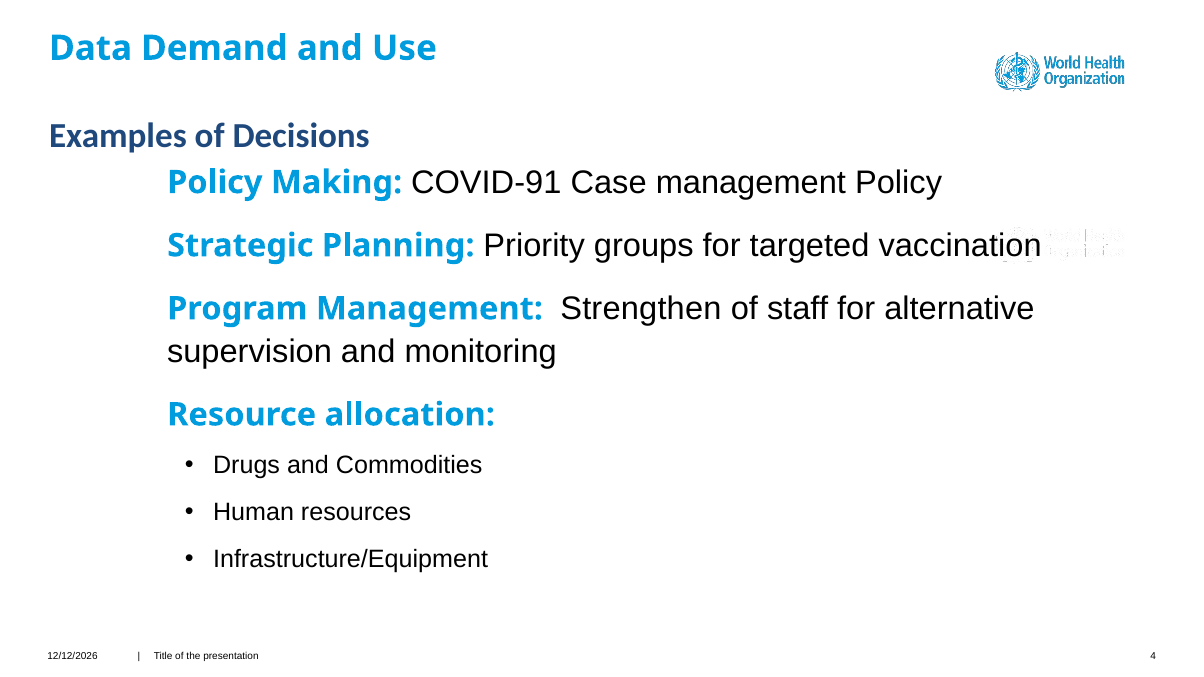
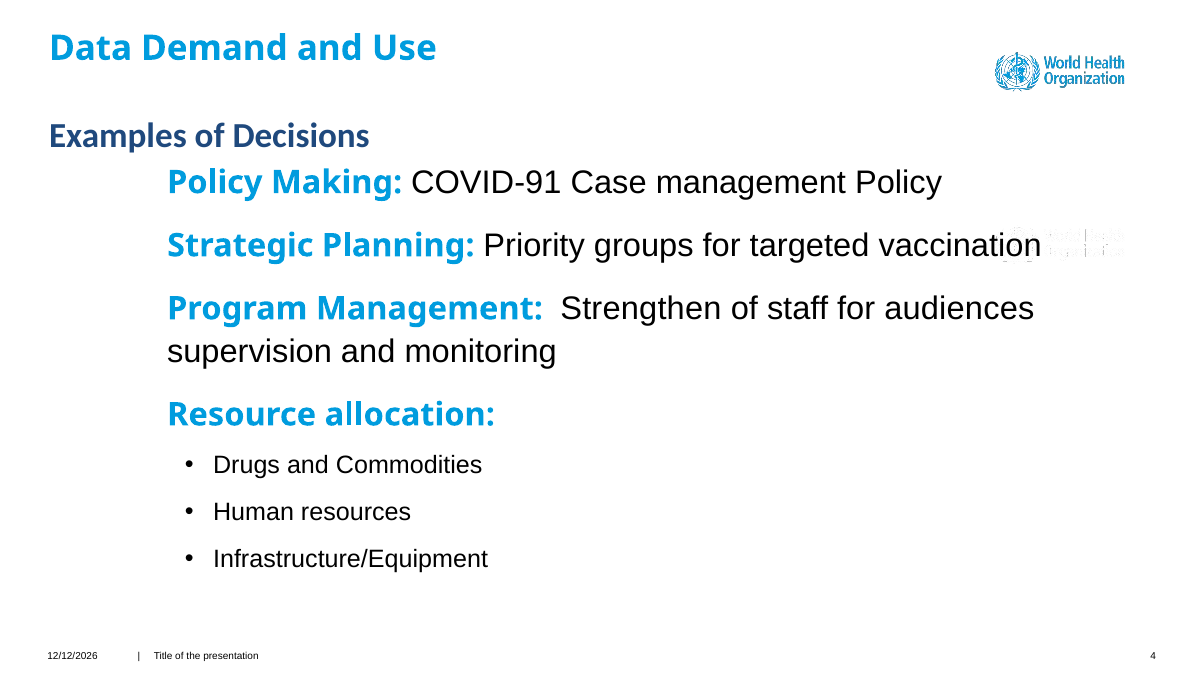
alternative: alternative -> audiences
